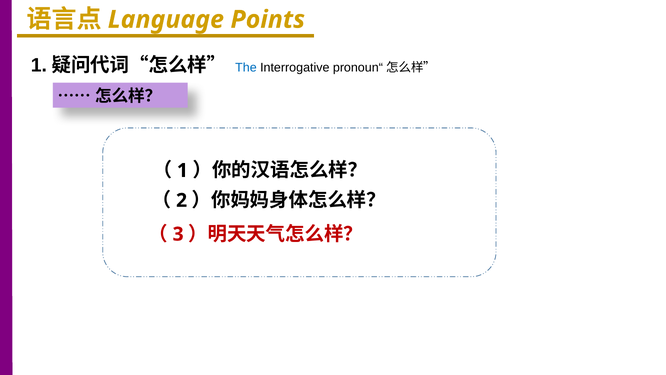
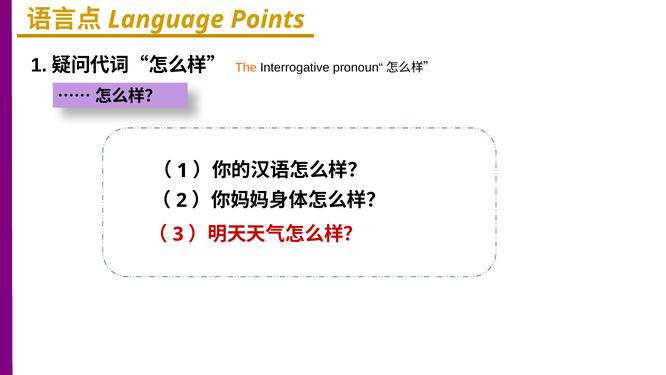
The colour: blue -> orange
